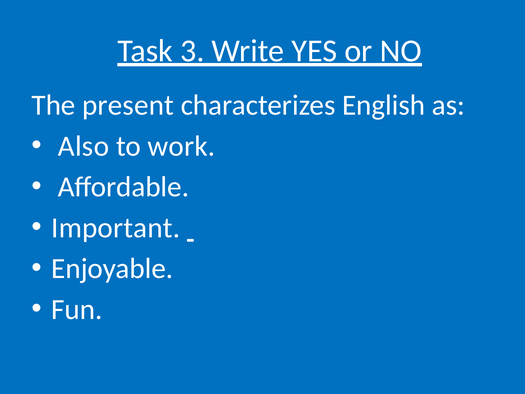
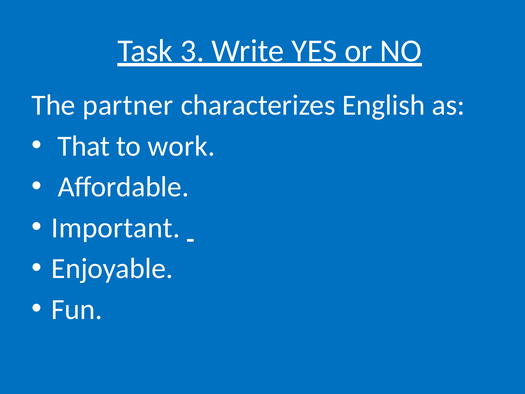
present: present -> partner
Also: Also -> That
